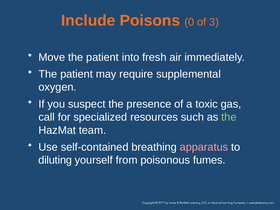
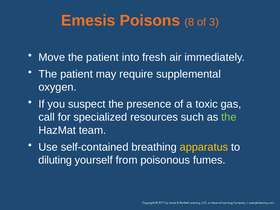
Include: Include -> Emesis
0: 0 -> 8
apparatus colour: pink -> yellow
